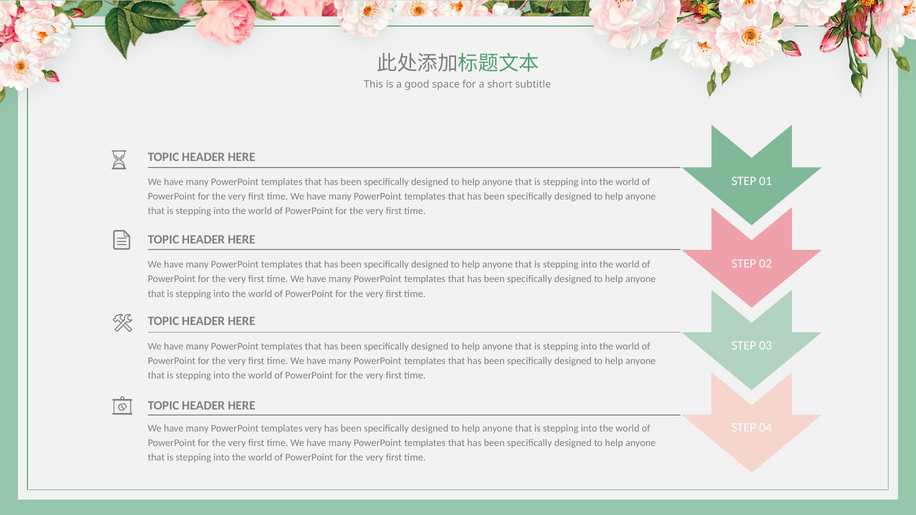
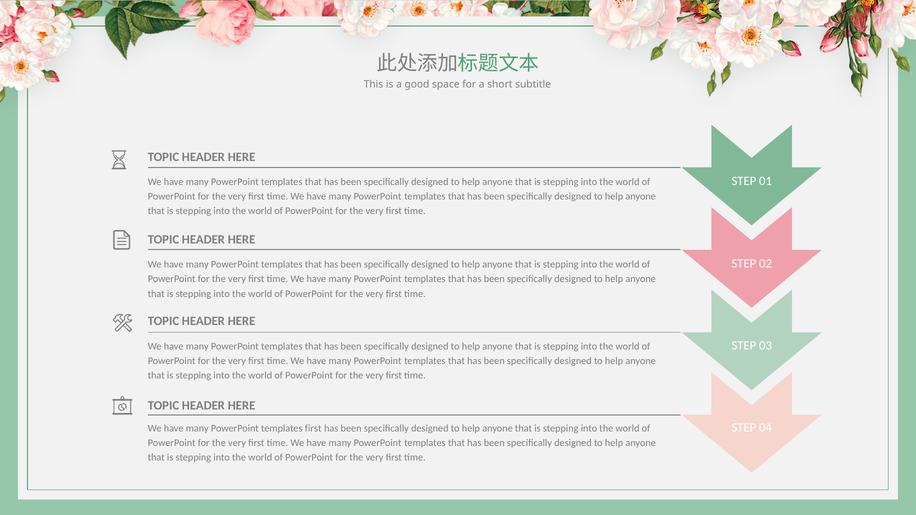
templates very: very -> first
